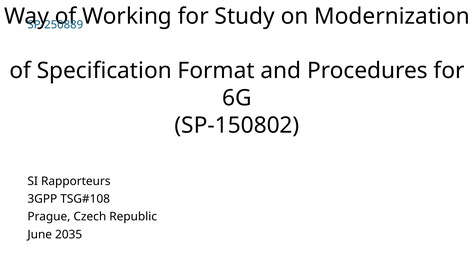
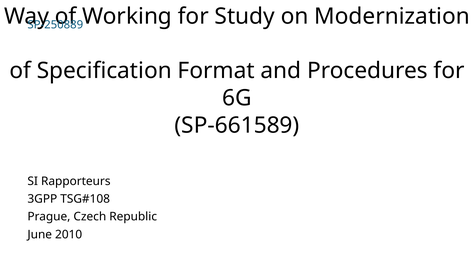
SP-150802: SP-150802 -> SP-661589
2035: 2035 -> 2010
